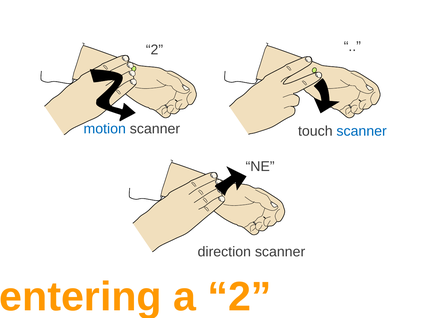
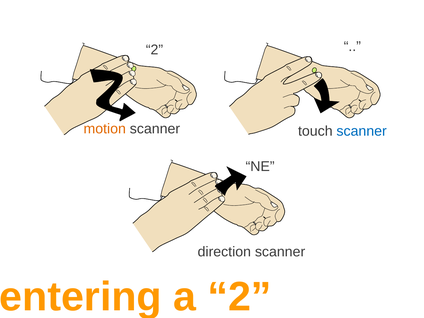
motion colour: blue -> orange
